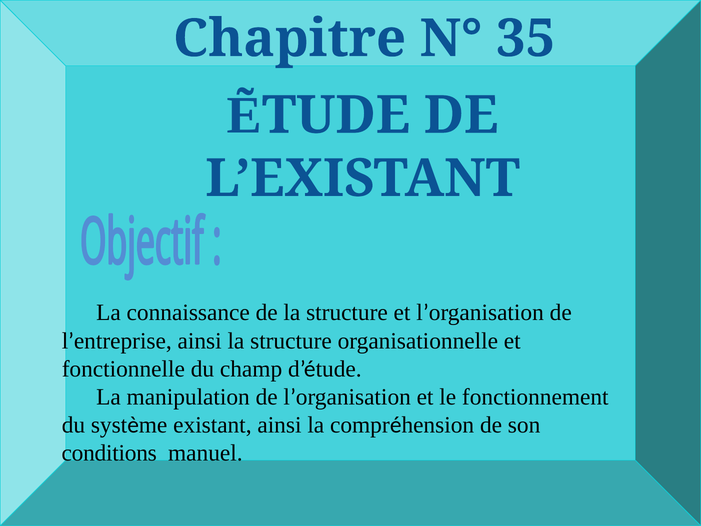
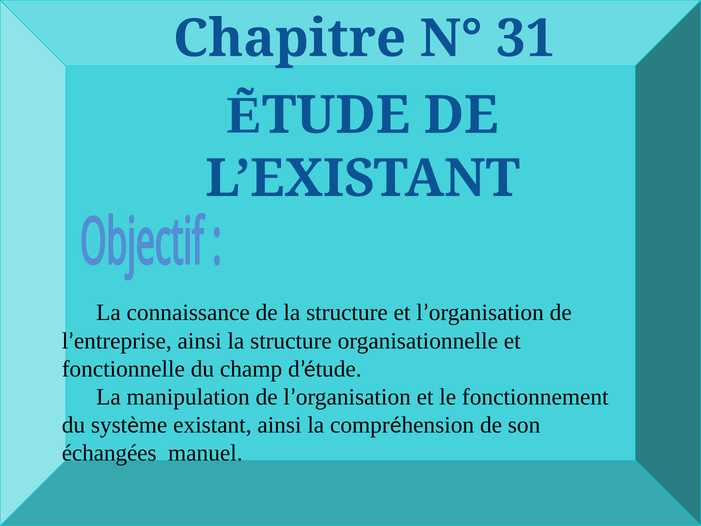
35: 35 -> 31
conditions: conditions -> échangées
